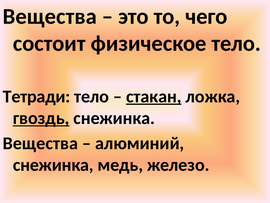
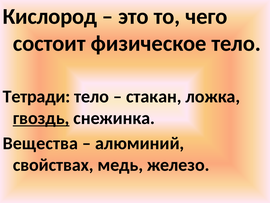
Вещества at (50, 16): Вещества -> Кислород
стакан underline: present -> none
снежинка at (53, 165): снежинка -> свойствах
